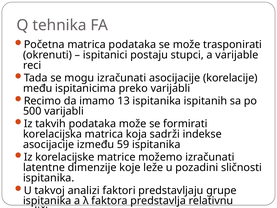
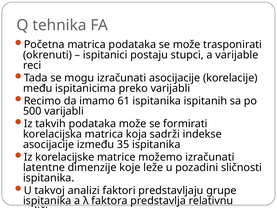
13: 13 -> 61
59: 59 -> 35
